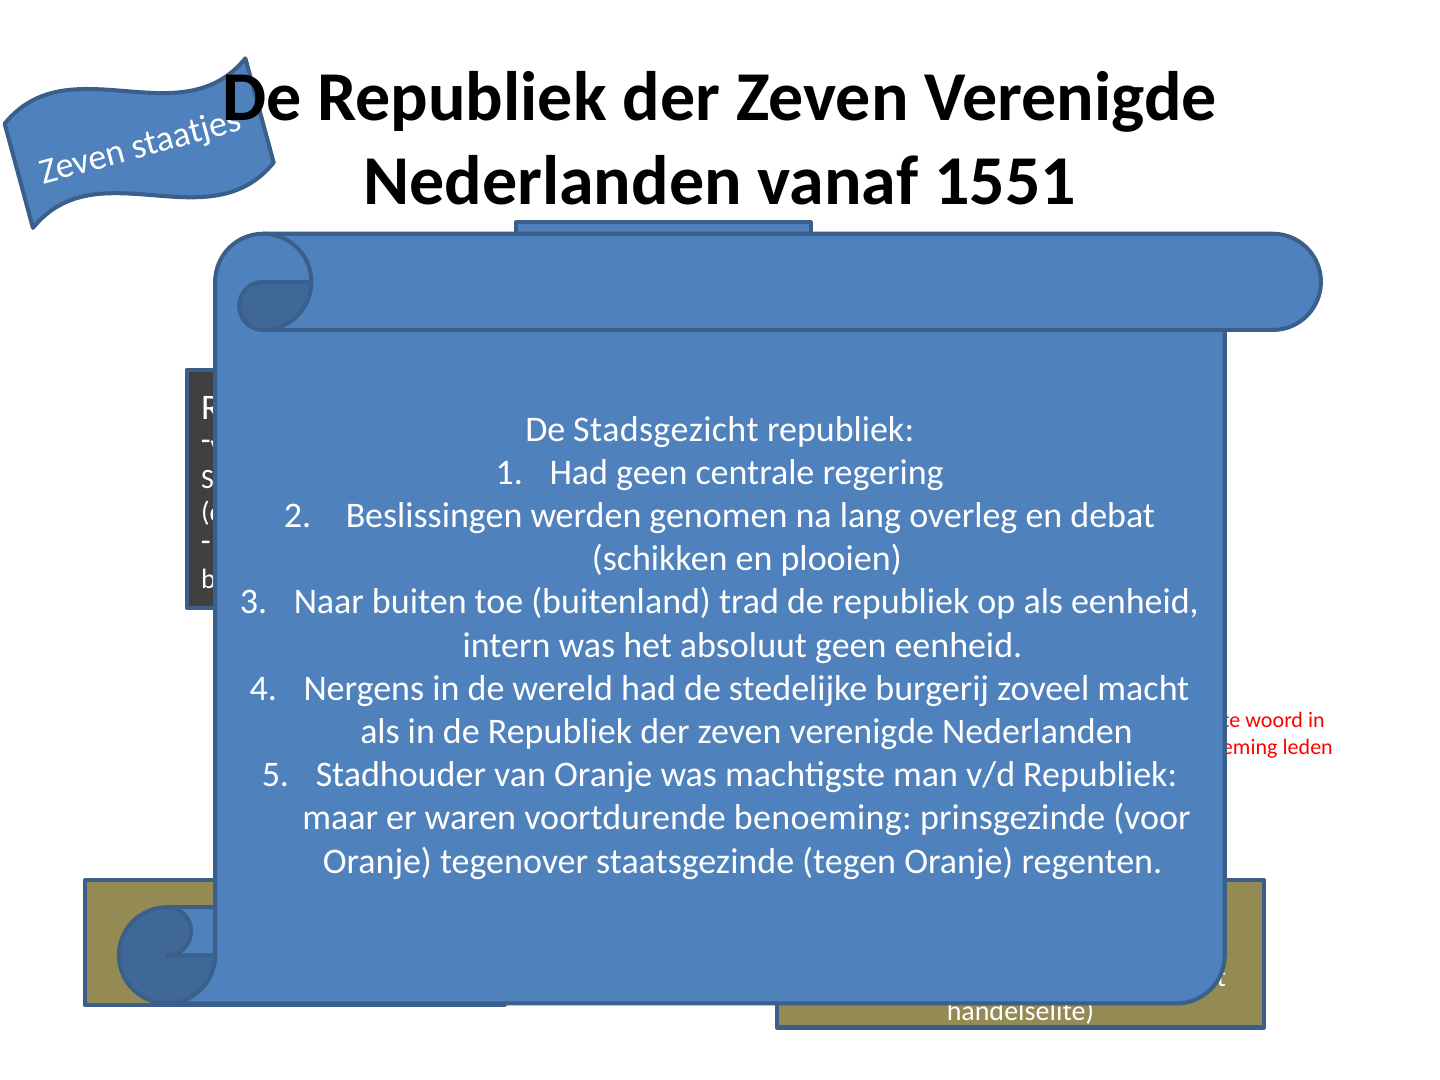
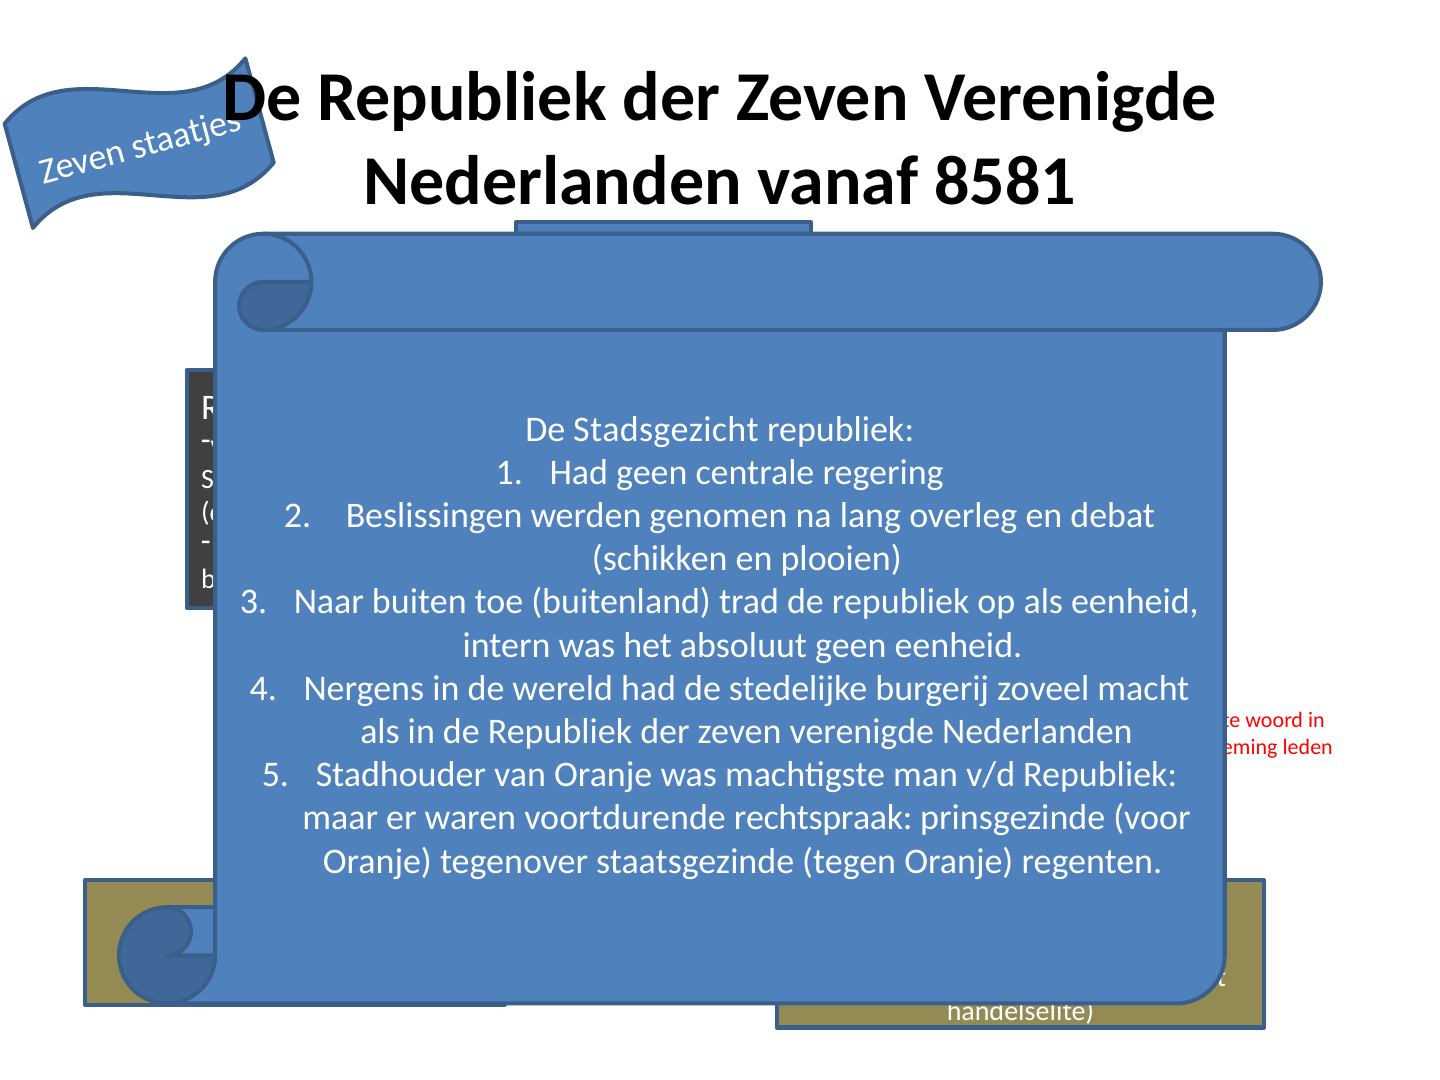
1551: 1551 -> 8581
voortdurende benoeming: benoeming -> rechtspraak
